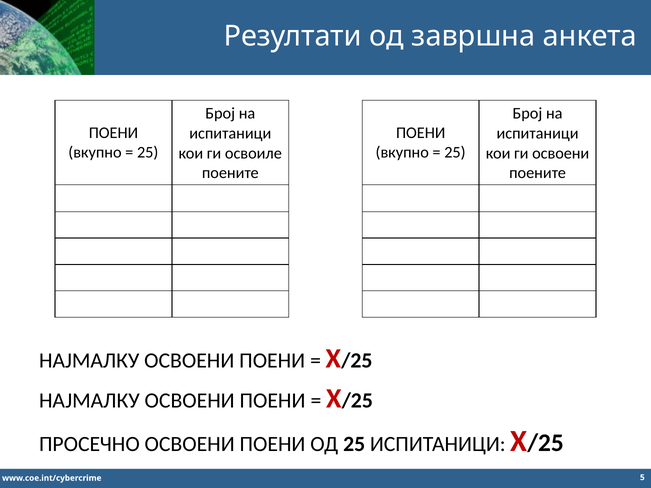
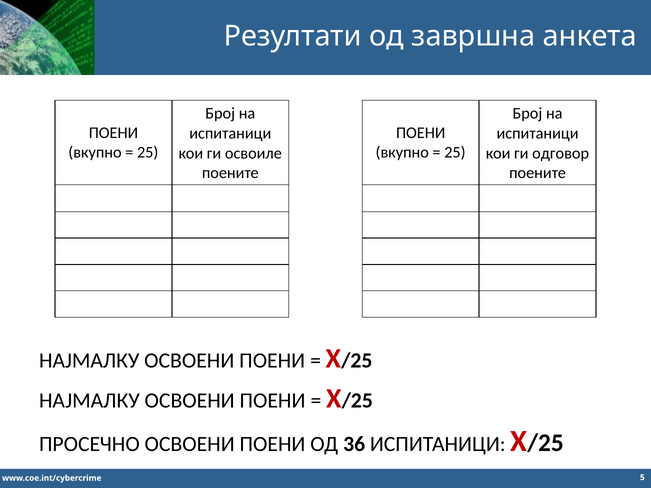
ги освоени: освоени -> одговор
ОД 25: 25 -> 36
